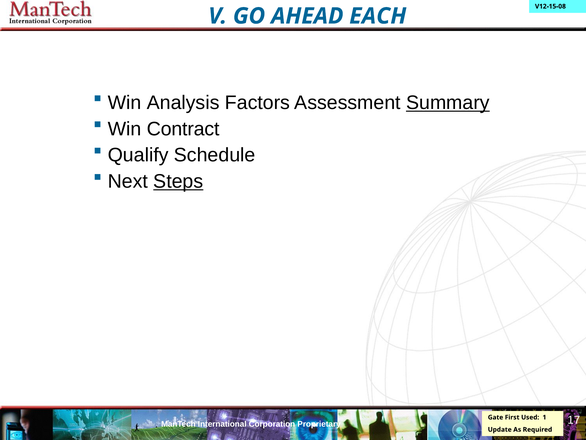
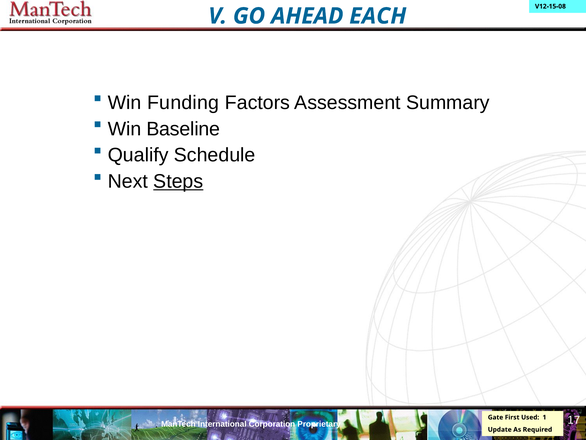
Analysis: Analysis -> Funding
Summary underline: present -> none
Contract: Contract -> Baseline
